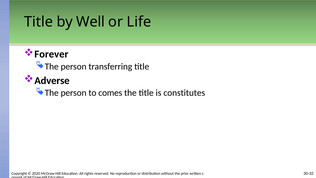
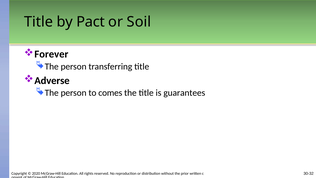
Well: Well -> Pact
Life: Life -> Soil
constitutes: constitutes -> guarantees
